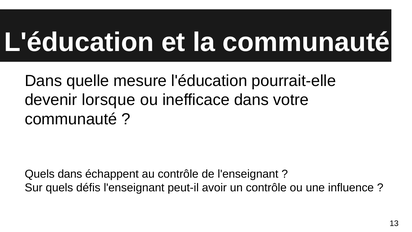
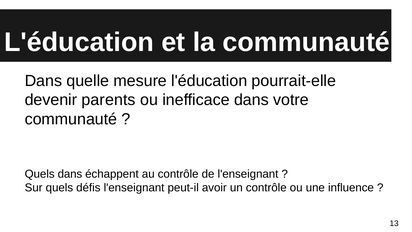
lorsque: lorsque -> parents
